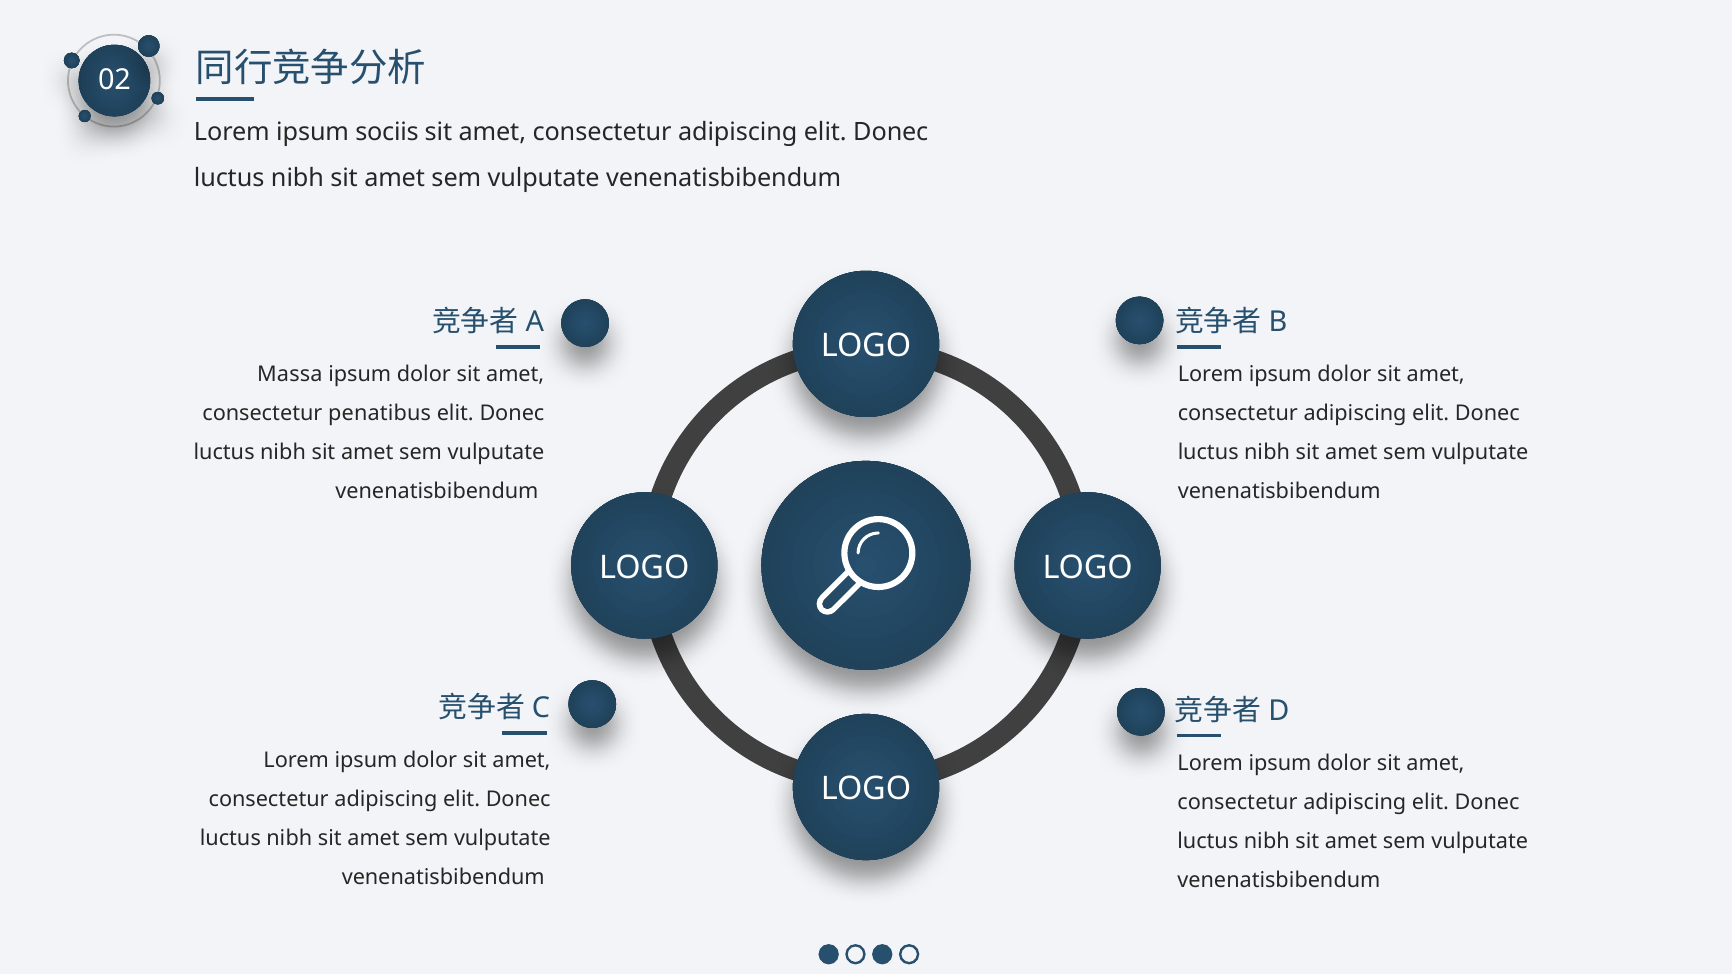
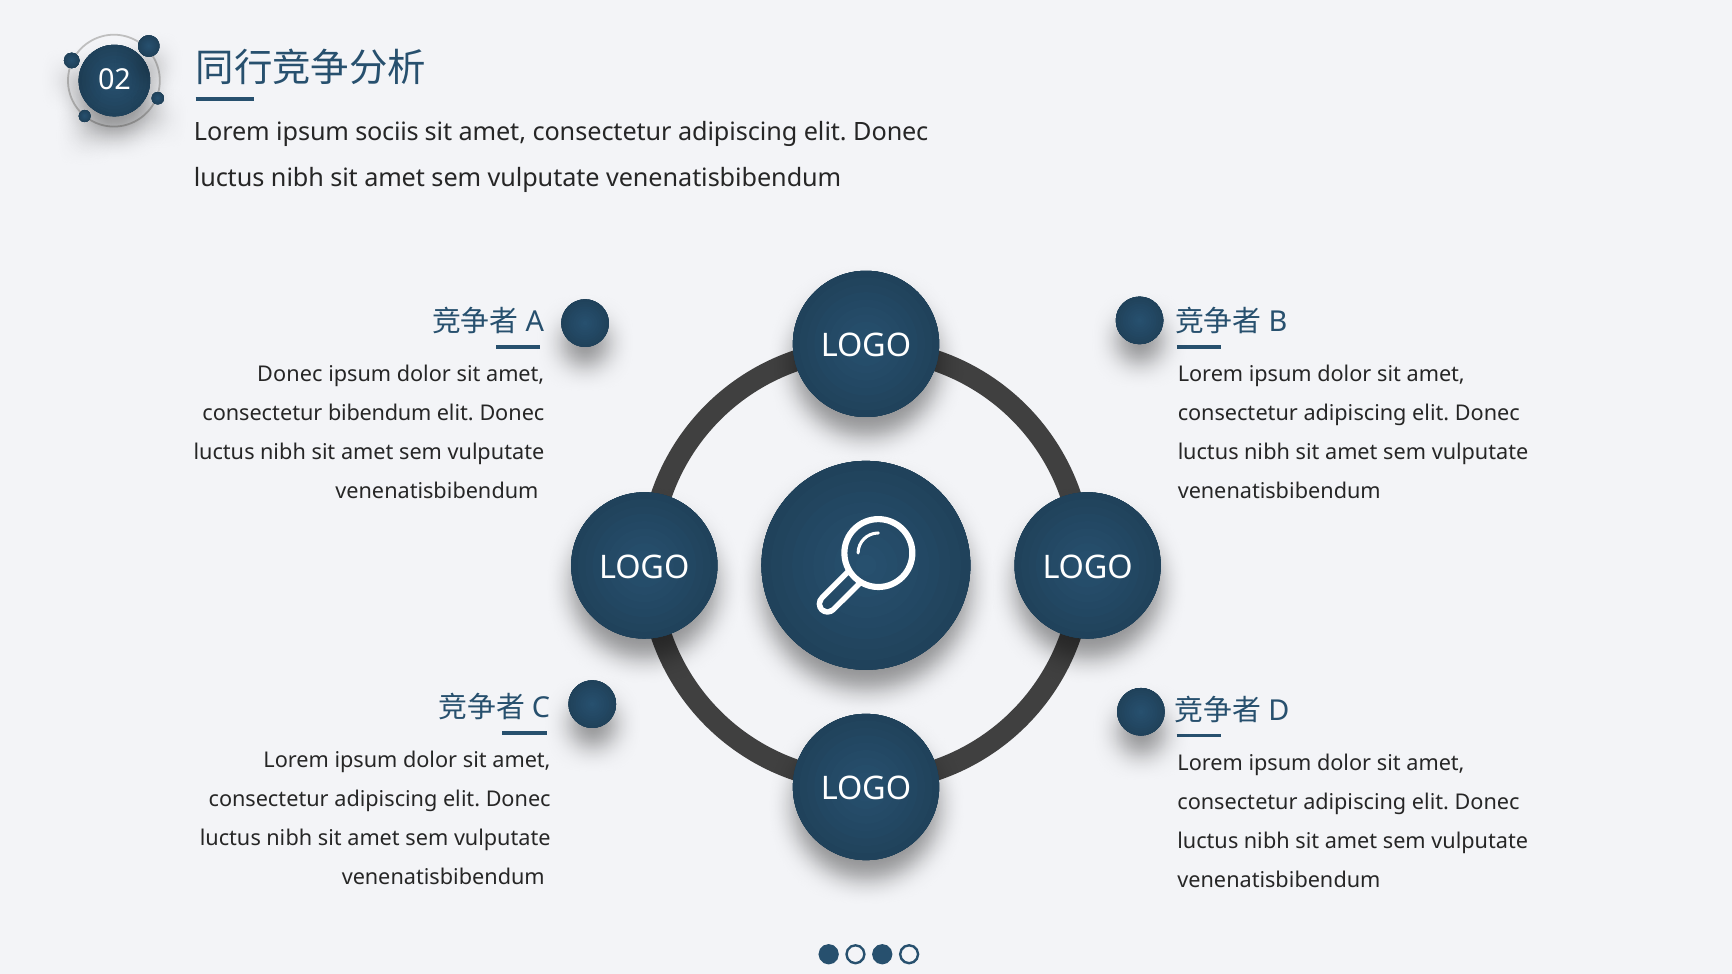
Massa at (290, 375): Massa -> Donec
penatibus: penatibus -> bibendum
